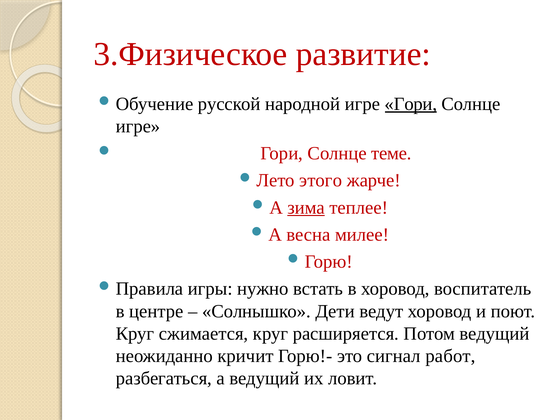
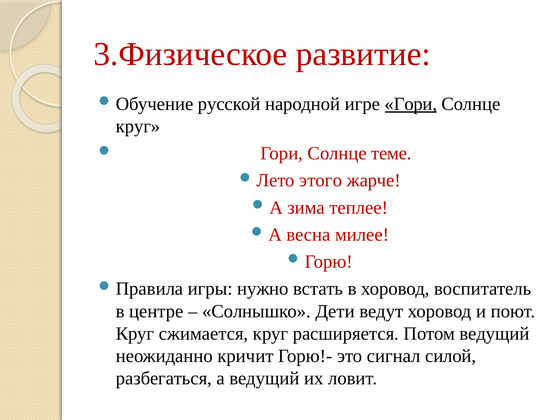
игре at (138, 126): игре -> круг
зима underline: present -> none
работ: работ -> силой
